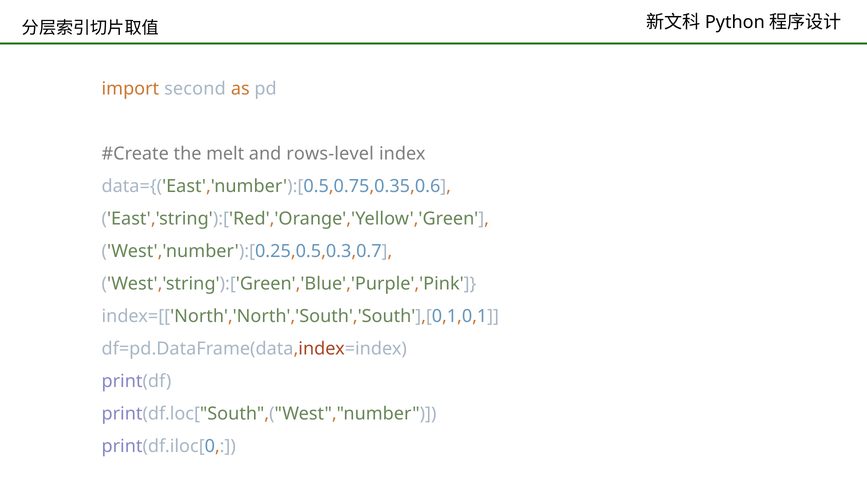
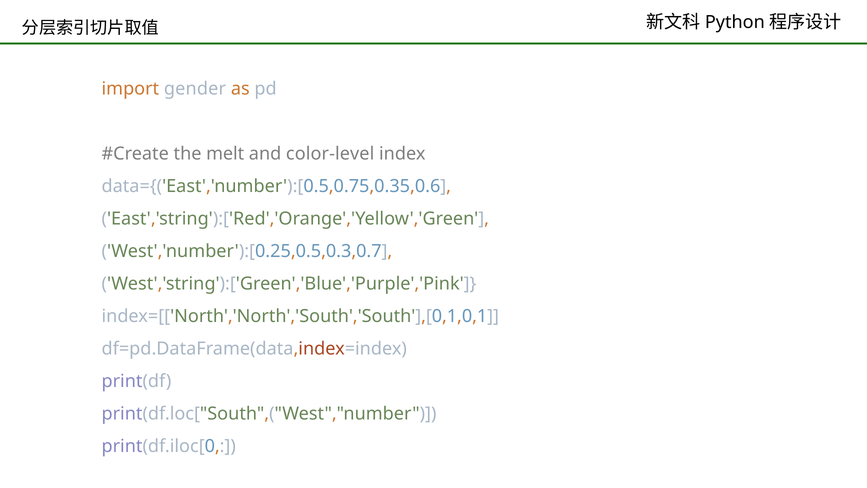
second: second -> gender
rows-level: rows-level -> color-level
